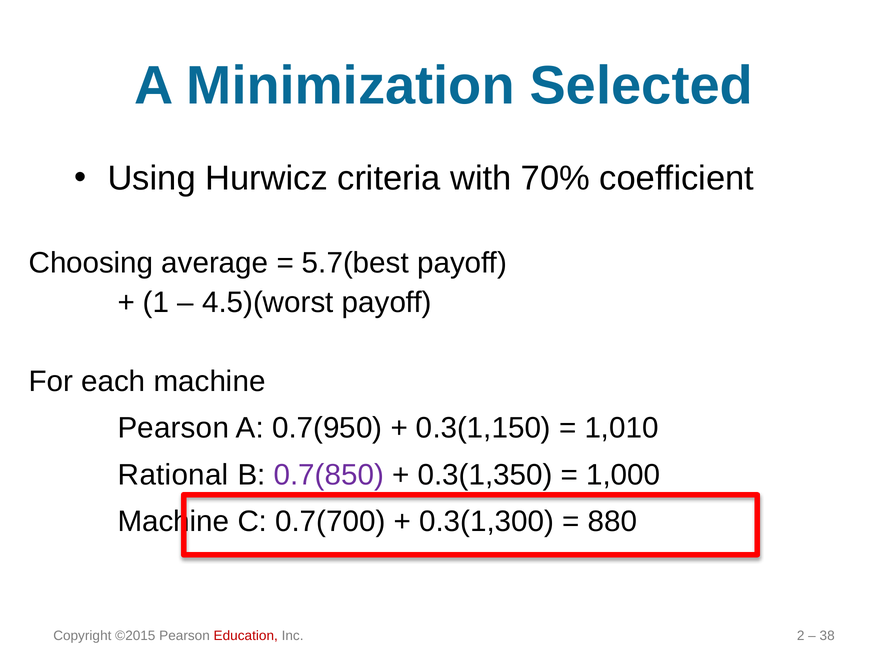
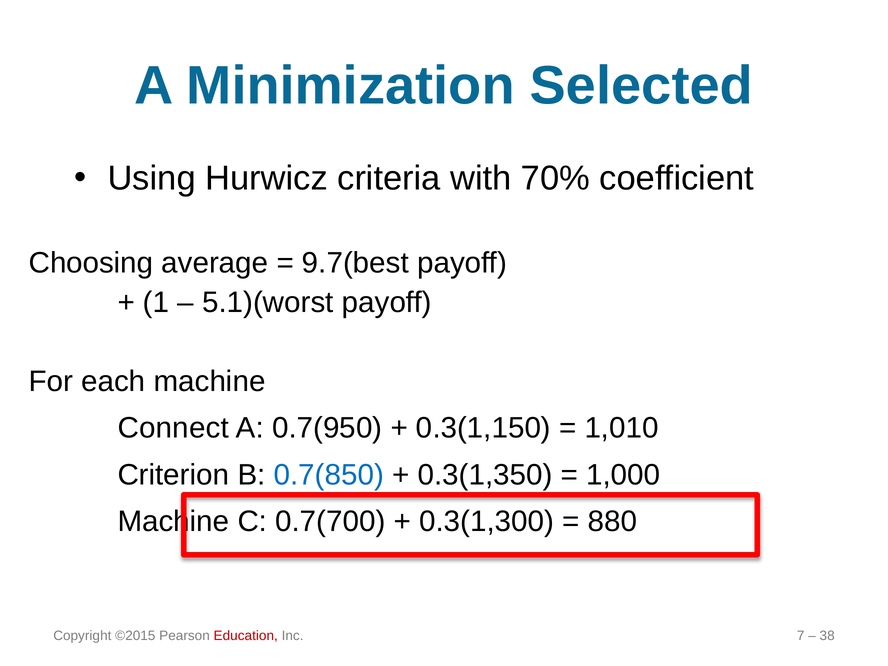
5.7(best: 5.7(best -> 9.7(best
4.5)(worst: 4.5)(worst -> 5.1)(worst
Pearson at (173, 428): Pearson -> Connect
Rational: Rational -> Criterion
0.7(850 colour: purple -> blue
2: 2 -> 7
